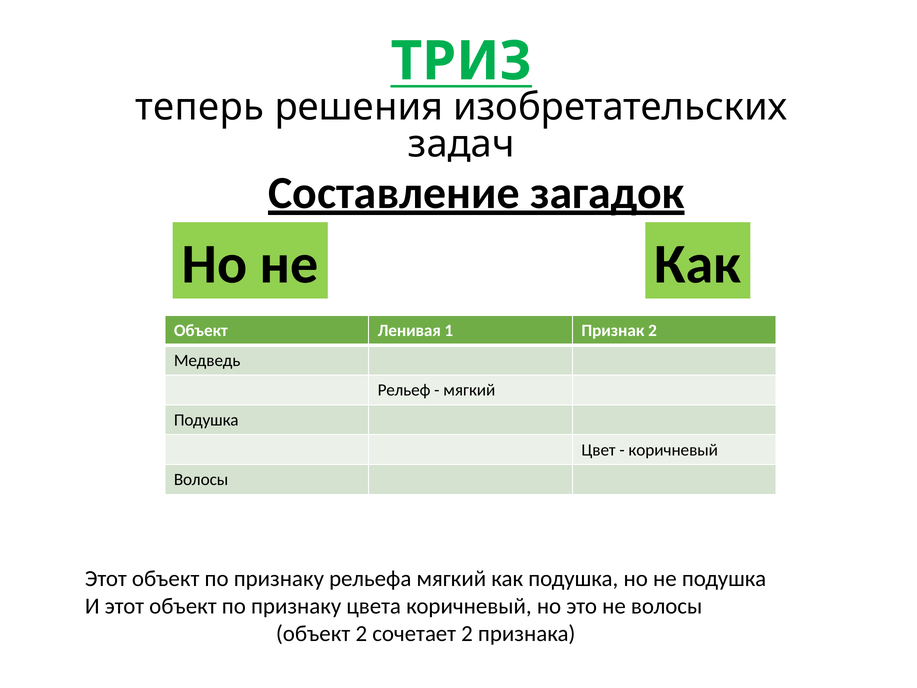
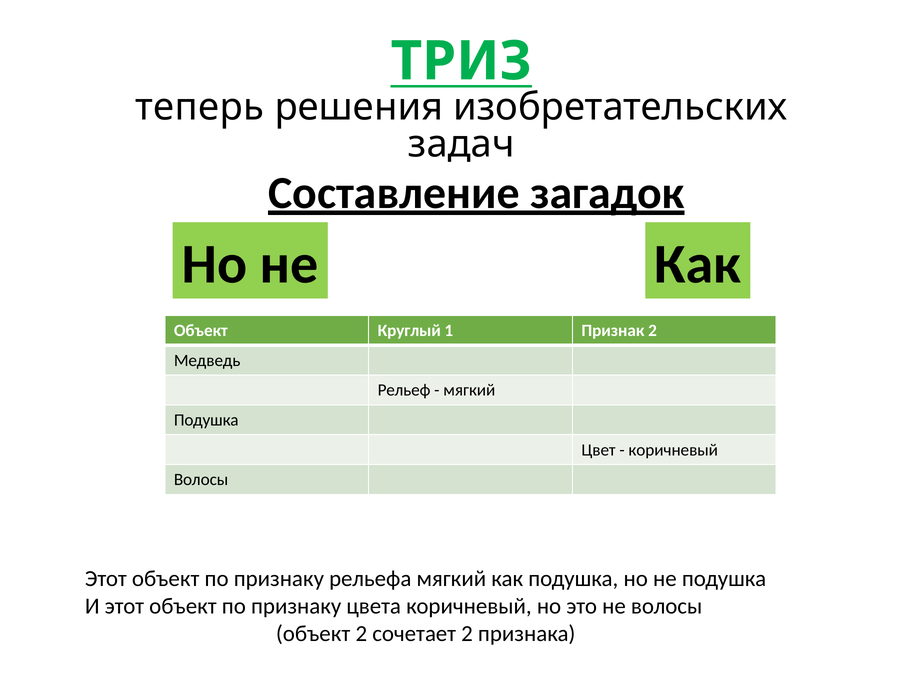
Ленивая: Ленивая -> Круглый
